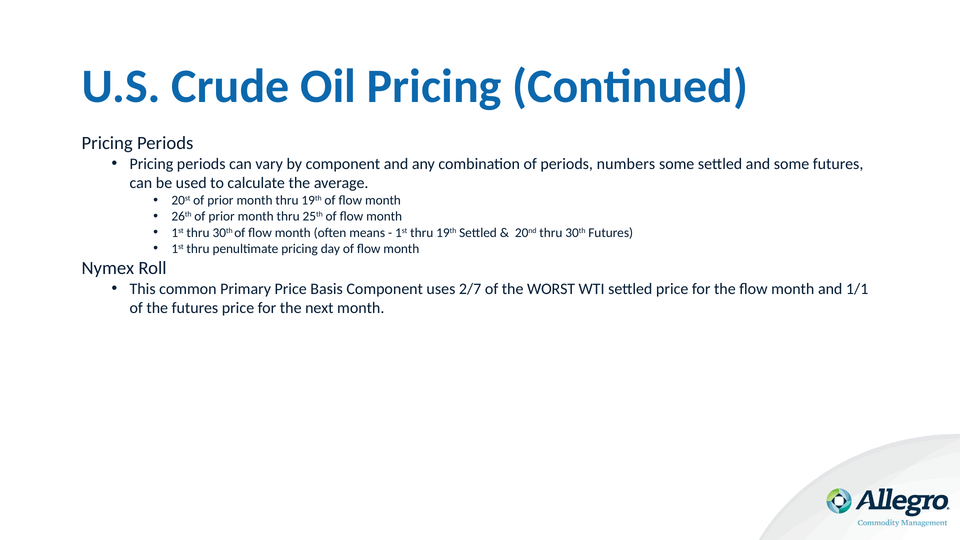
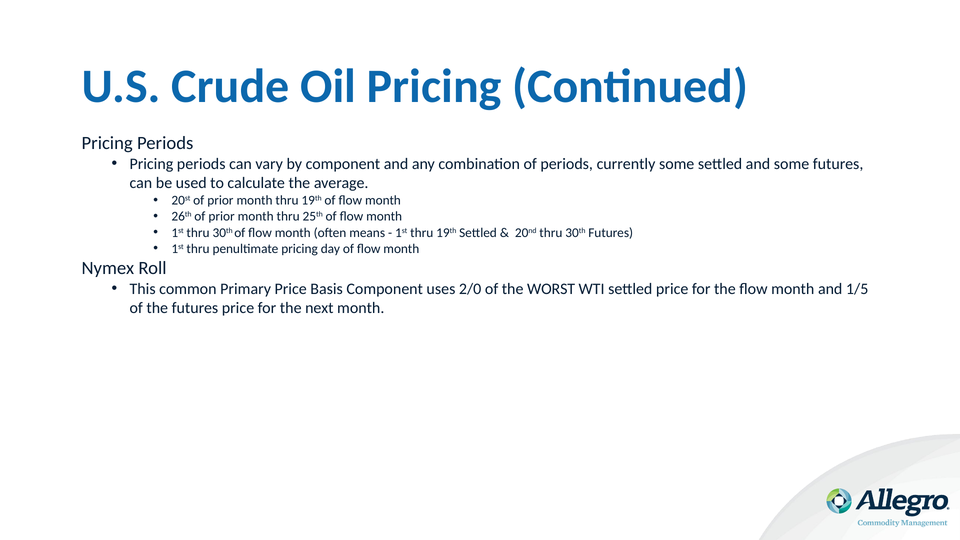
numbers: numbers -> currently
2/7: 2/7 -> 2/0
1/1: 1/1 -> 1/5
